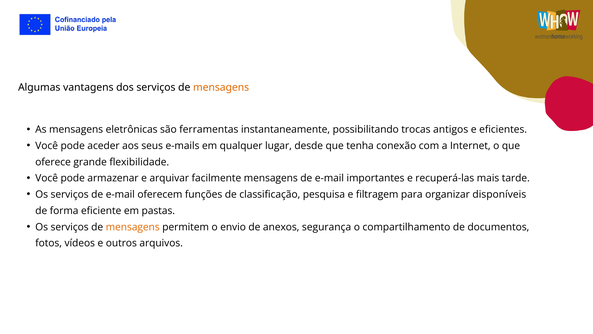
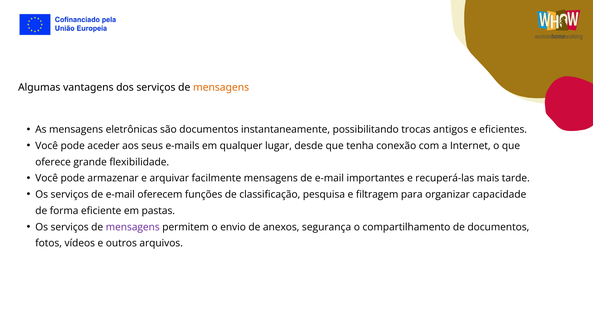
são ferramentas: ferramentas -> documentos
disponíveis: disponíveis -> capacidade
mensagens at (133, 227) colour: orange -> purple
